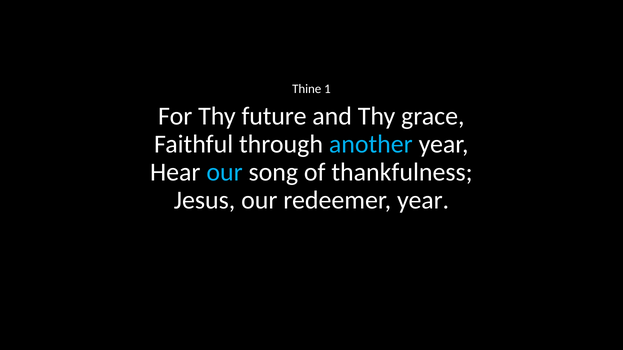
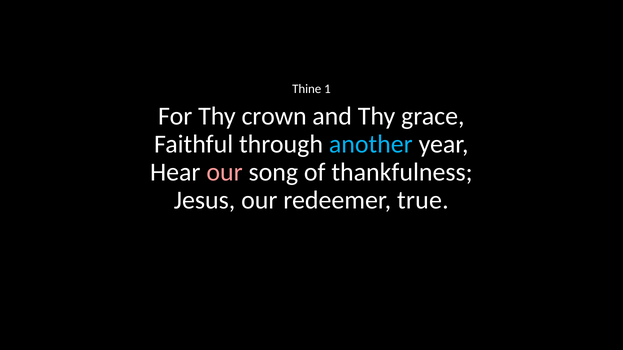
future: future -> crown
our at (225, 172) colour: light blue -> pink
redeemer year: year -> true
